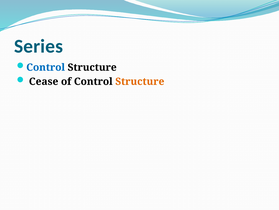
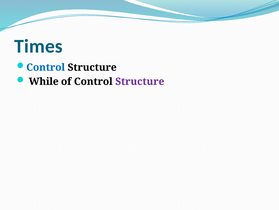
Series: Series -> Times
Cease: Cease -> While
Structure at (140, 81) colour: orange -> purple
